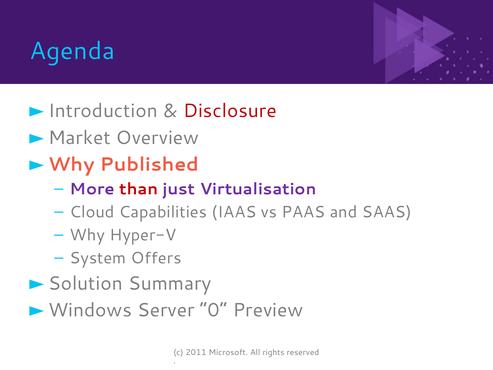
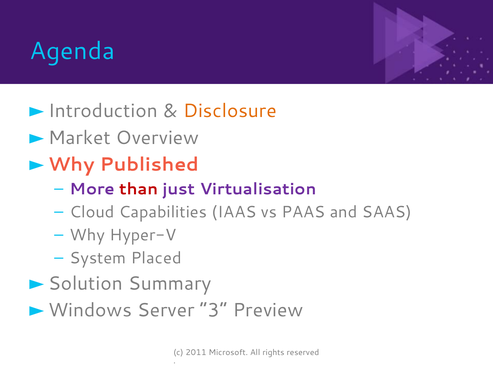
Disclosure colour: red -> orange
Offers: Offers -> Placed
0: 0 -> 3
